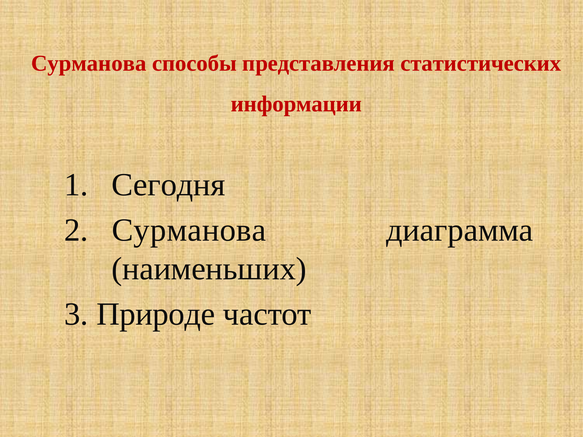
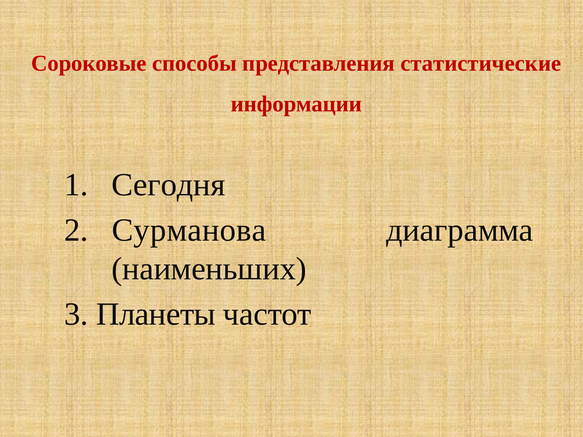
Сурманова at (89, 63): Сурманова -> Сороковые
статистических: статистических -> статистические
Природе: Природе -> Планеты
